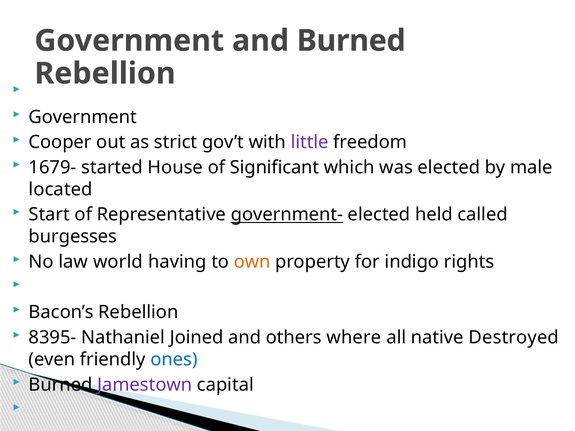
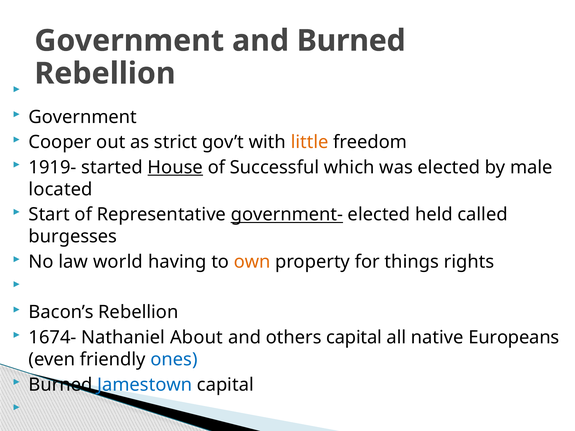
little colour: purple -> orange
1679-: 1679- -> 1919-
House underline: none -> present
Significant: Significant -> Successful
indigo: indigo -> things
8395-: 8395- -> 1674-
Joined: Joined -> About
others where: where -> capital
Destroyed: Destroyed -> Europeans
Jamestown colour: purple -> blue
